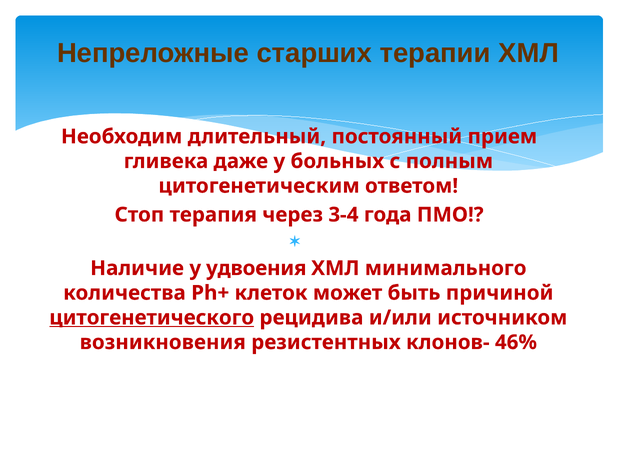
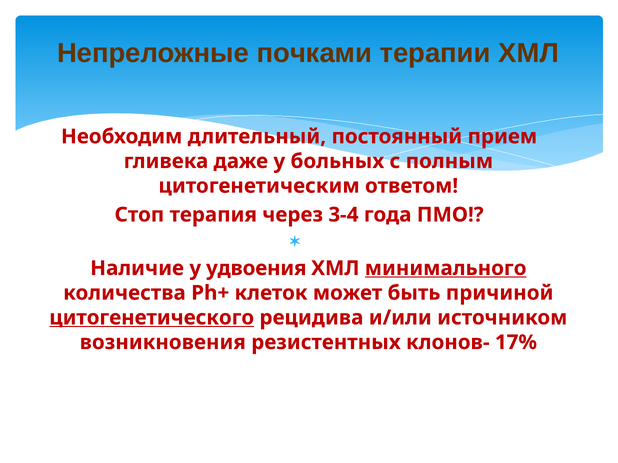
старших: старших -> почками
минимального underline: none -> present
46%: 46% -> 17%
